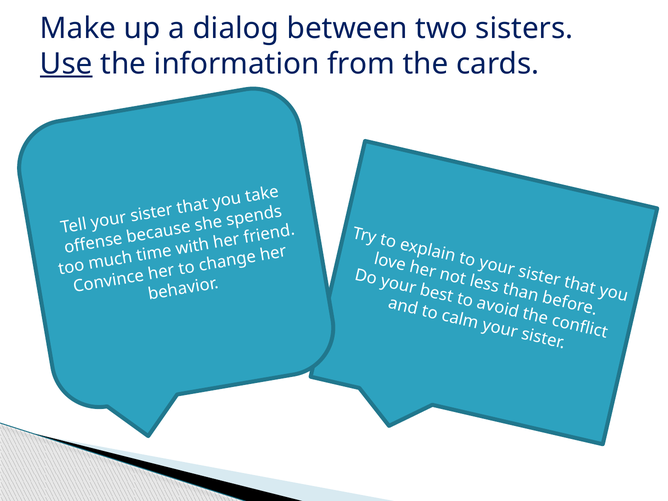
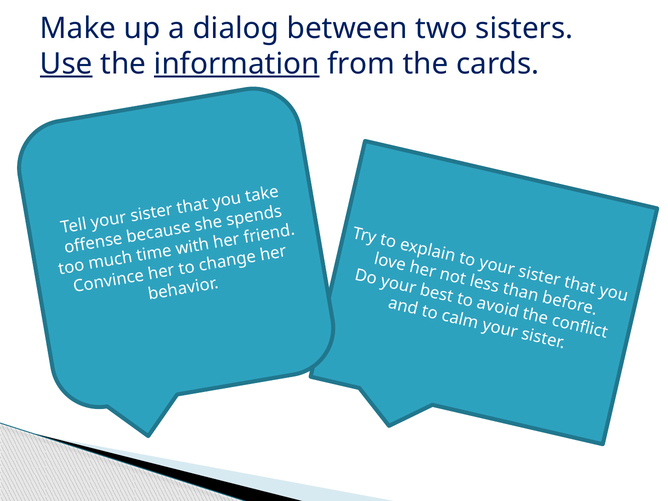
information underline: none -> present
